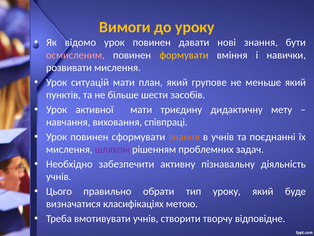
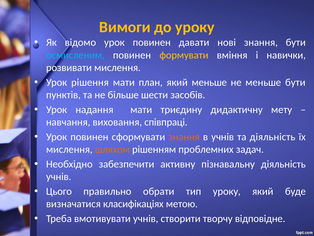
осмисленим colour: pink -> light blue
ситуацій: ситуацій -> рішення
який групове: групове -> меньше
меньше який: який -> бути
активної: активної -> надання
та поєднанні: поєднанні -> діяльність
шляхом colour: purple -> orange
